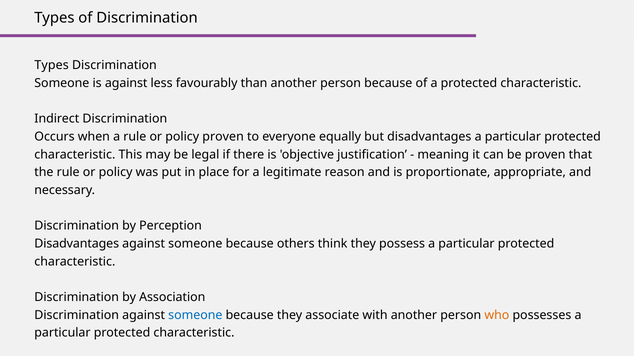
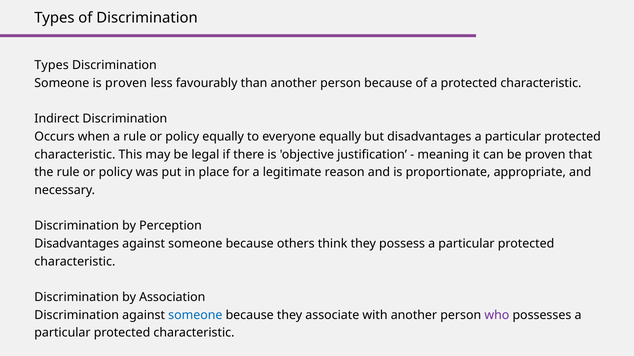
is against: against -> proven
policy proven: proven -> equally
who colour: orange -> purple
